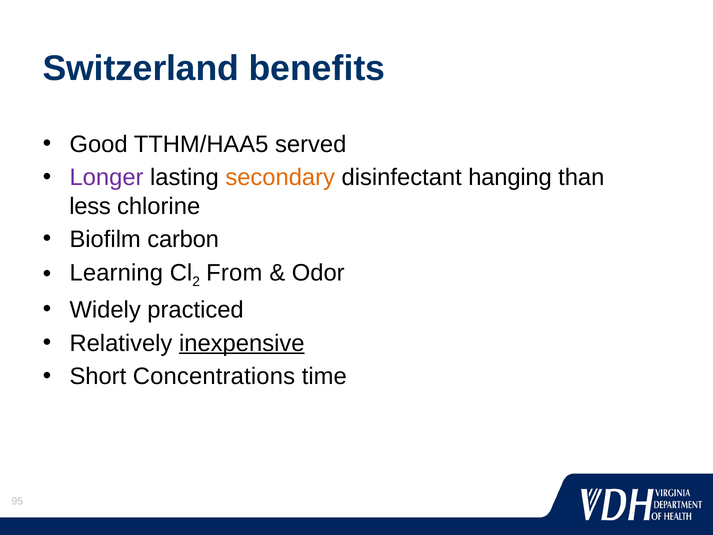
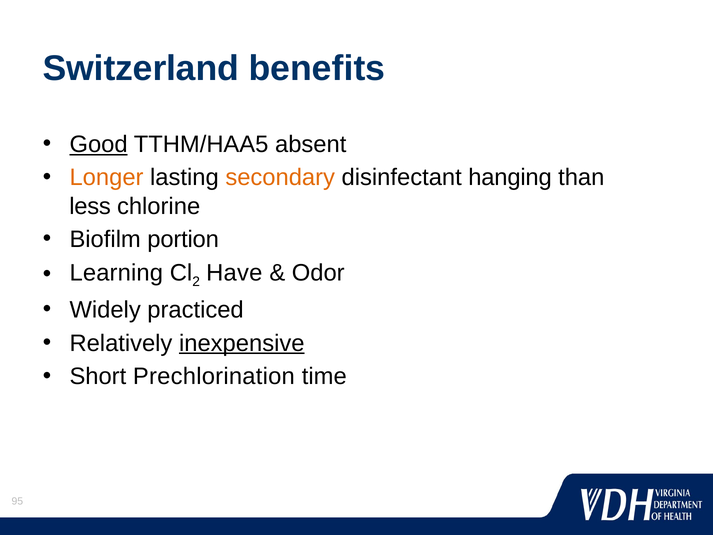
Good underline: none -> present
served: served -> absent
Longer colour: purple -> orange
carbon: carbon -> portion
From: From -> Have
Concentrations: Concentrations -> Prechlorination
